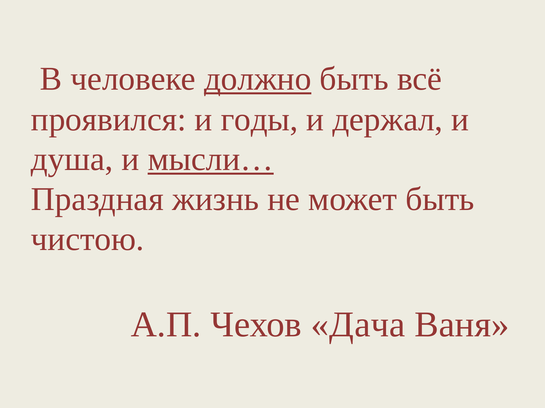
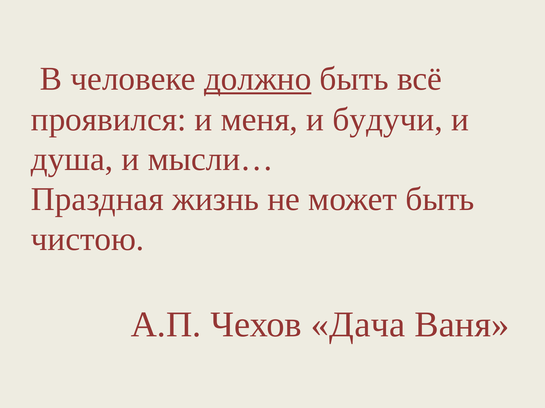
годы: годы -> меня
держал: держал -> будучи
мысли… underline: present -> none
